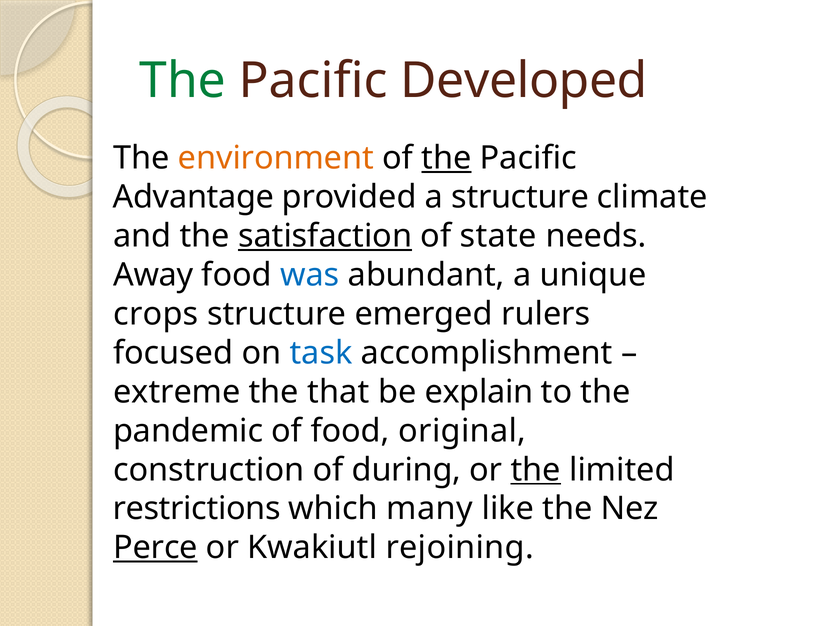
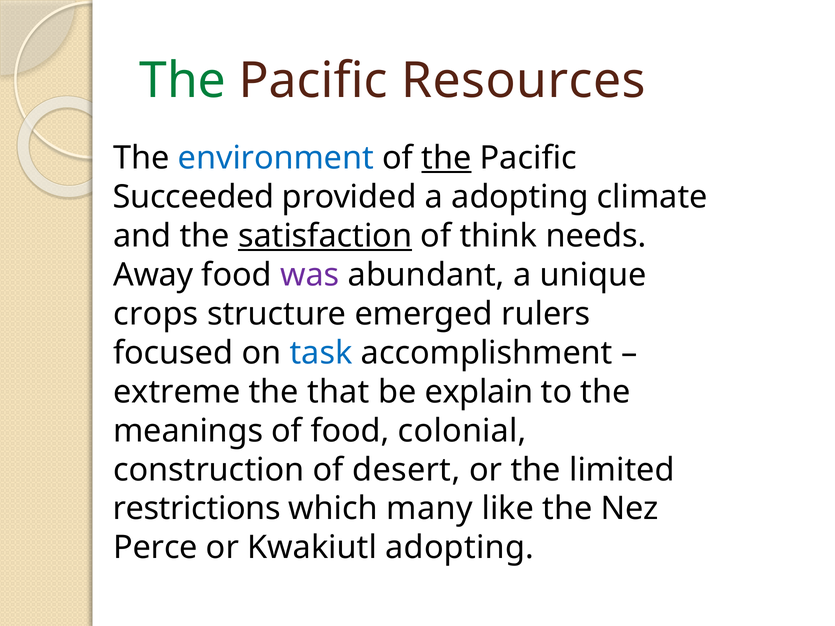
Developed: Developed -> Resources
environment colour: orange -> blue
Advantage: Advantage -> Succeeded
a structure: structure -> adopting
state: state -> think
was colour: blue -> purple
pandemic: pandemic -> meanings
original: original -> colonial
during: during -> desert
the at (536, 470) underline: present -> none
Perce underline: present -> none
Kwakiutl rejoining: rejoining -> adopting
